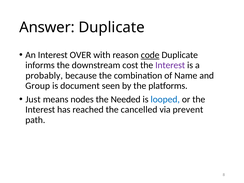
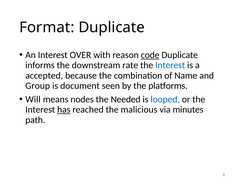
Answer: Answer -> Format
cost: cost -> rate
Interest at (170, 65) colour: purple -> blue
probably: probably -> accepted
Just: Just -> Will
has underline: none -> present
cancelled: cancelled -> malicious
prevent: prevent -> minutes
